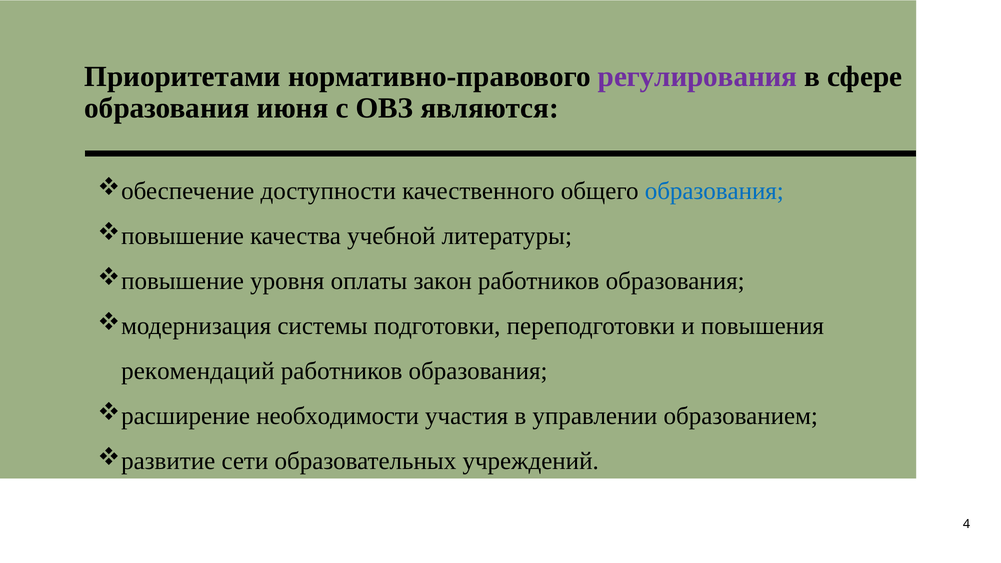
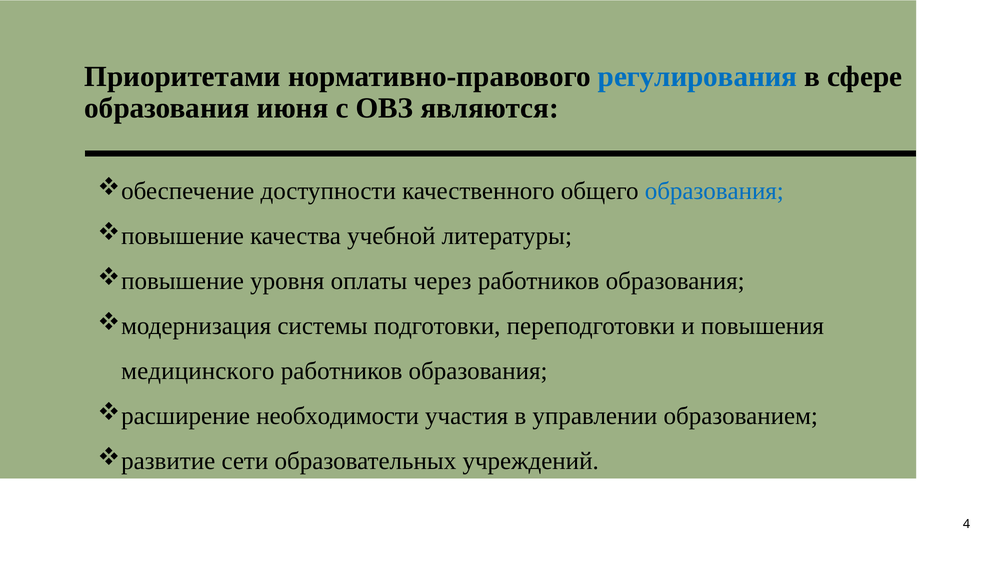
регулирования colour: purple -> blue
закон: закон -> через
рекомендаций: рекомендаций -> медицинского
